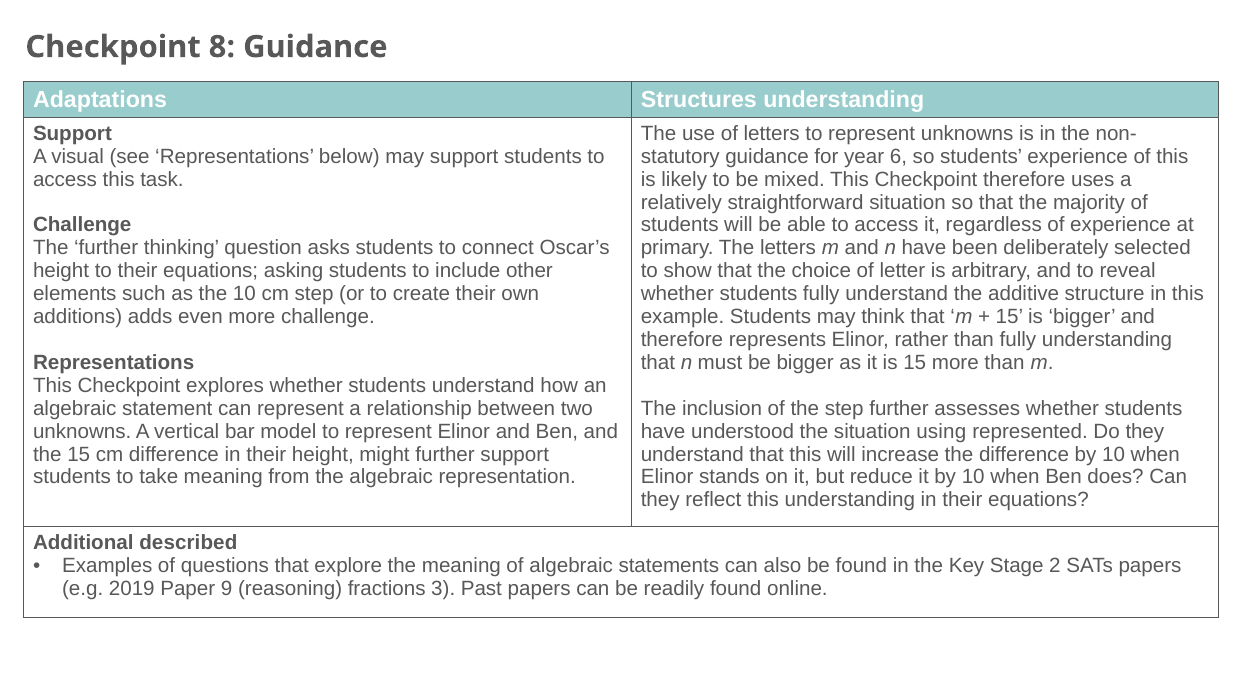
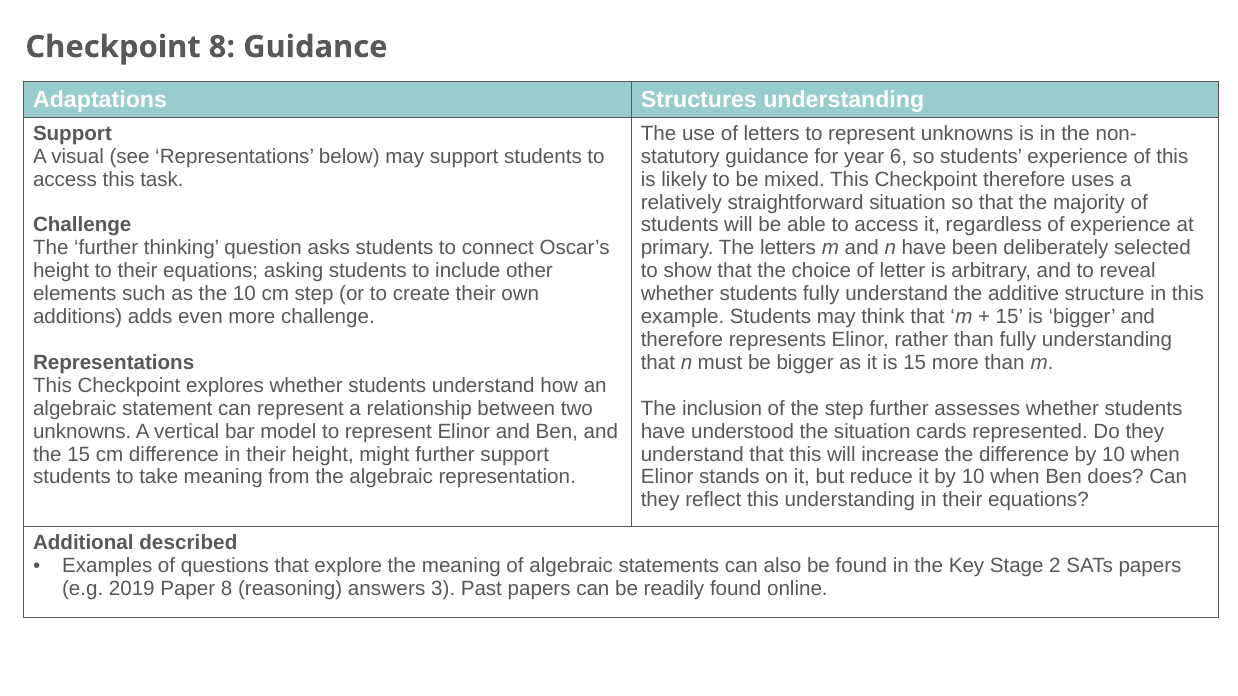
using: using -> cards
Paper 9: 9 -> 8
fractions: fractions -> answers
